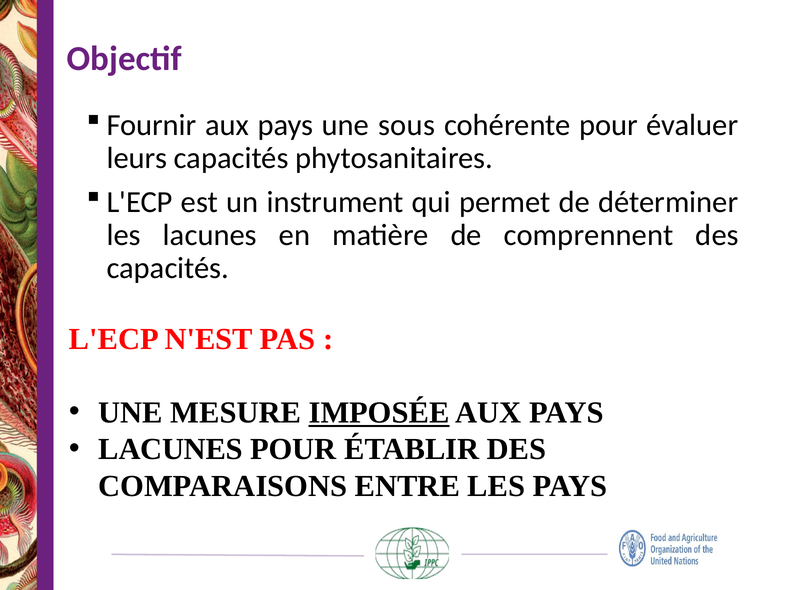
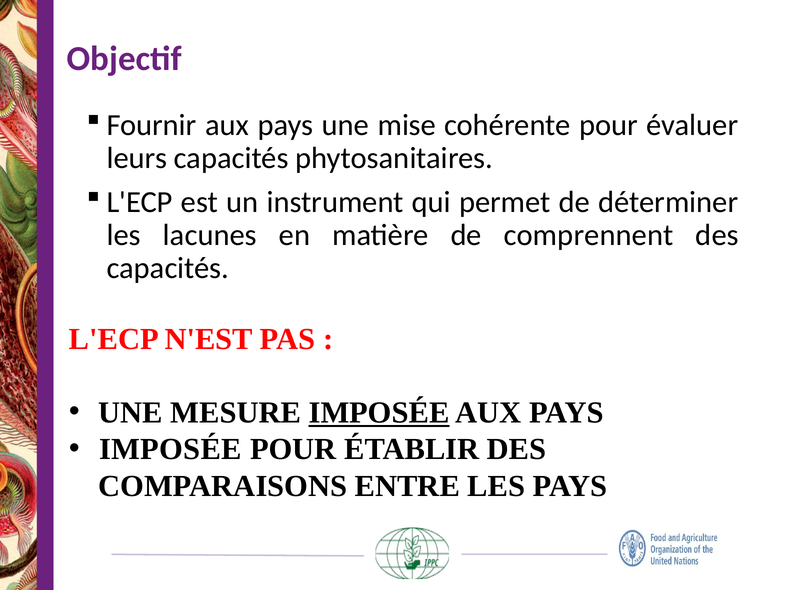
sous: sous -> mise
LACUNES at (171, 449): LACUNES -> IMPOSÉE
